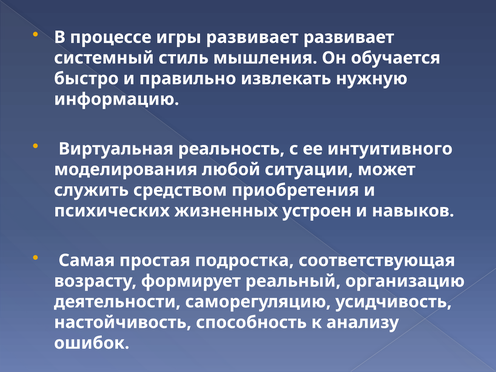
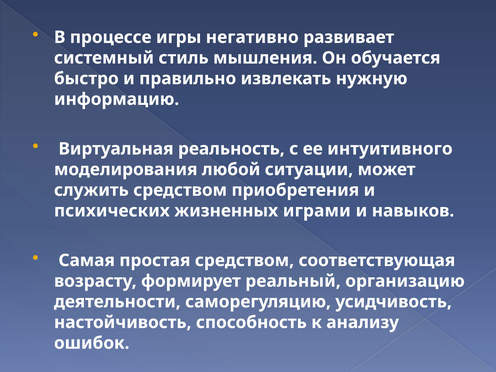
игры развивает: развивает -> негативно
устроен: устроен -> играми
простая подростка: подростка -> средством
